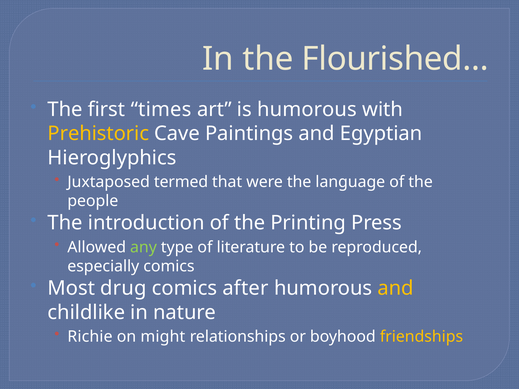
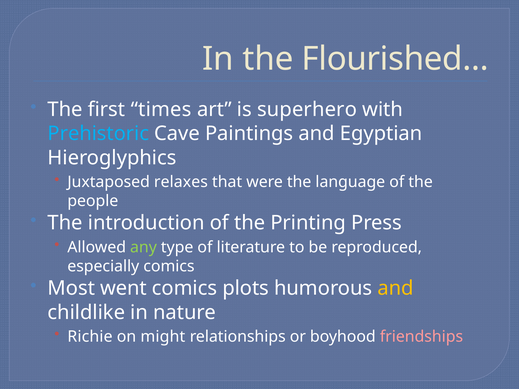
is humorous: humorous -> superhero
Prehistoric colour: yellow -> light blue
termed: termed -> relaxes
drug: drug -> went
after: after -> plots
friendships colour: yellow -> pink
